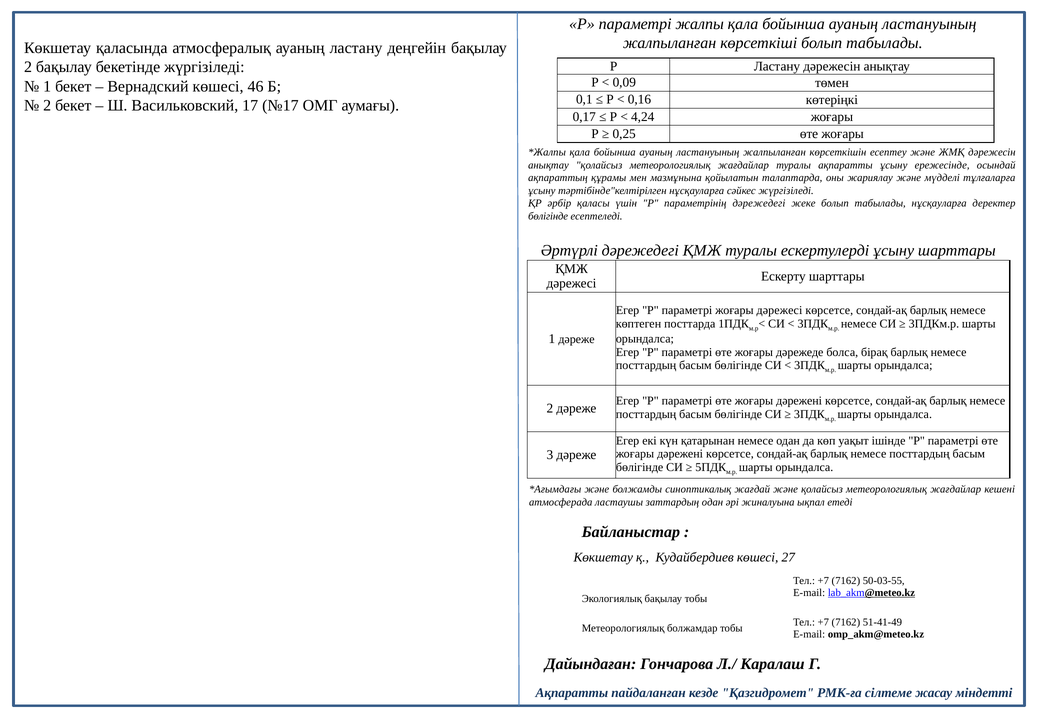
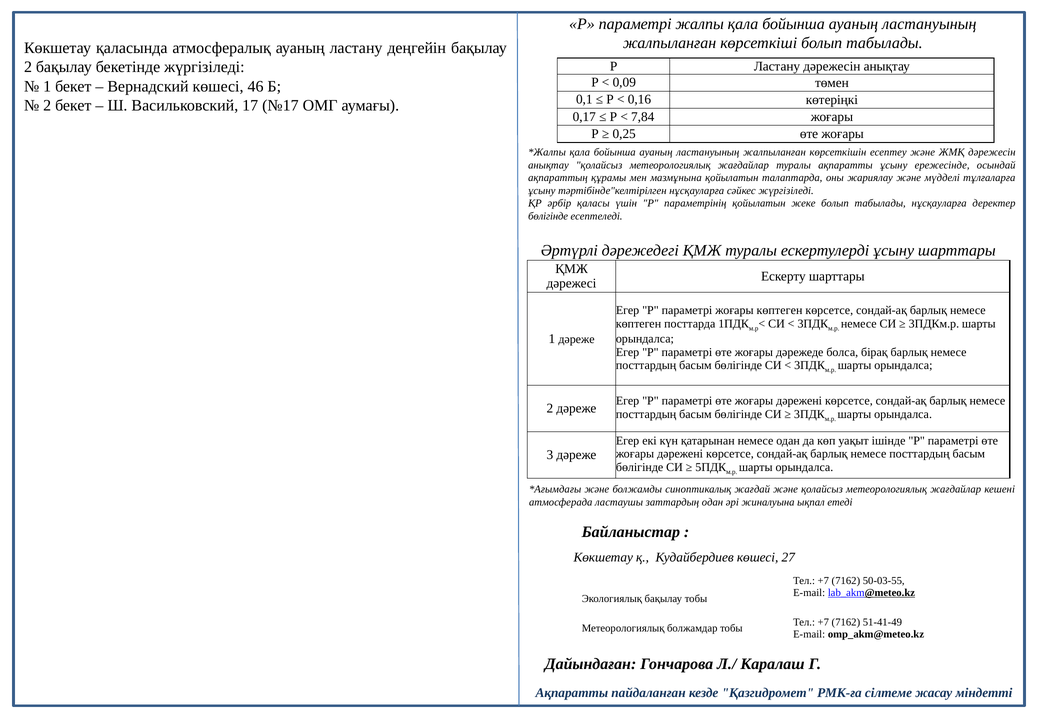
4,24: 4,24 -> 7,84
параметрінің дәрежедегі: дәрежедегі -> қойылатын
жоғары дәрежесі: дәрежесі -> көптеген
